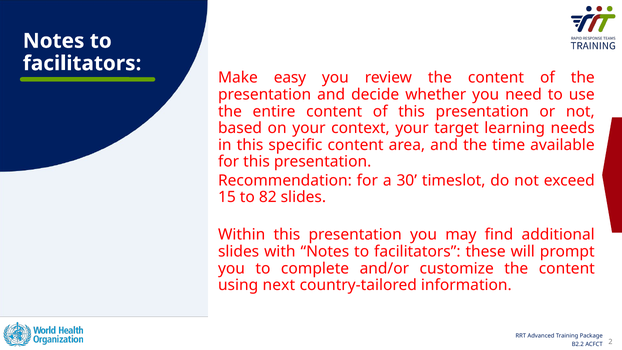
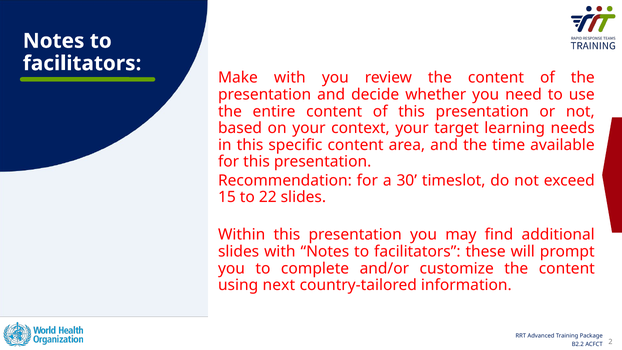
Make easy: easy -> with
82: 82 -> 22
